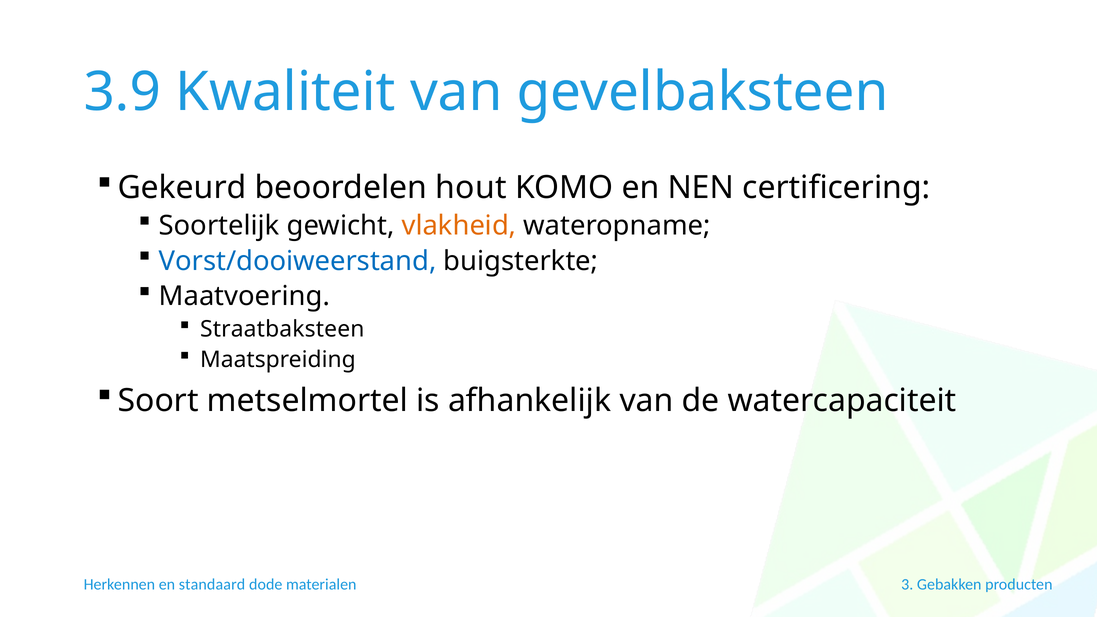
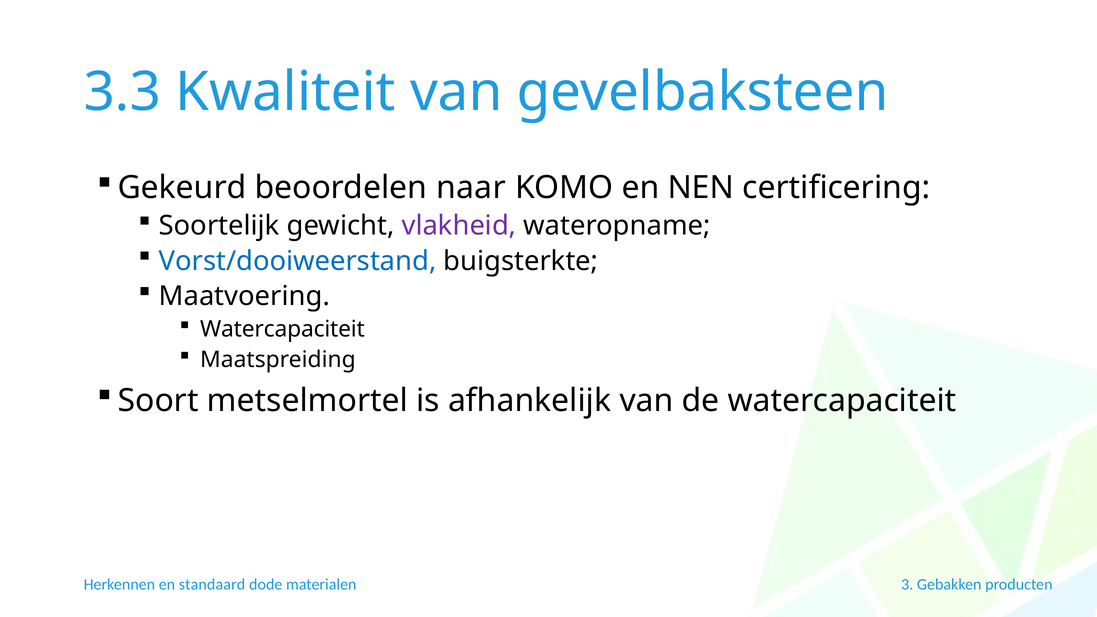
3.9: 3.9 -> 3.3
hout: hout -> naar
vlakheid colour: orange -> purple
Straatbaksteen at (282, 329): Straatbaksteen -> Watercapaciteit
